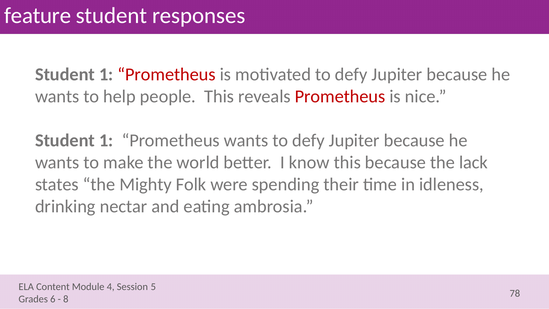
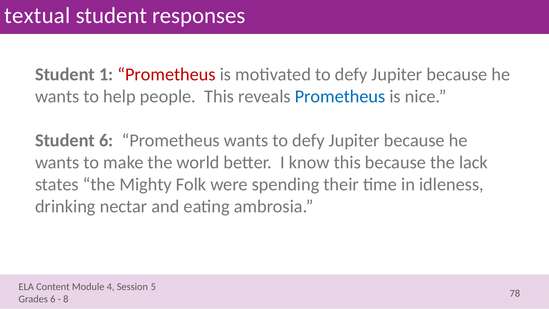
feature: feature -> textual
Prometheus at (340, 96) colour: red -> blue
1 at (106, 140): 1 -> 6
